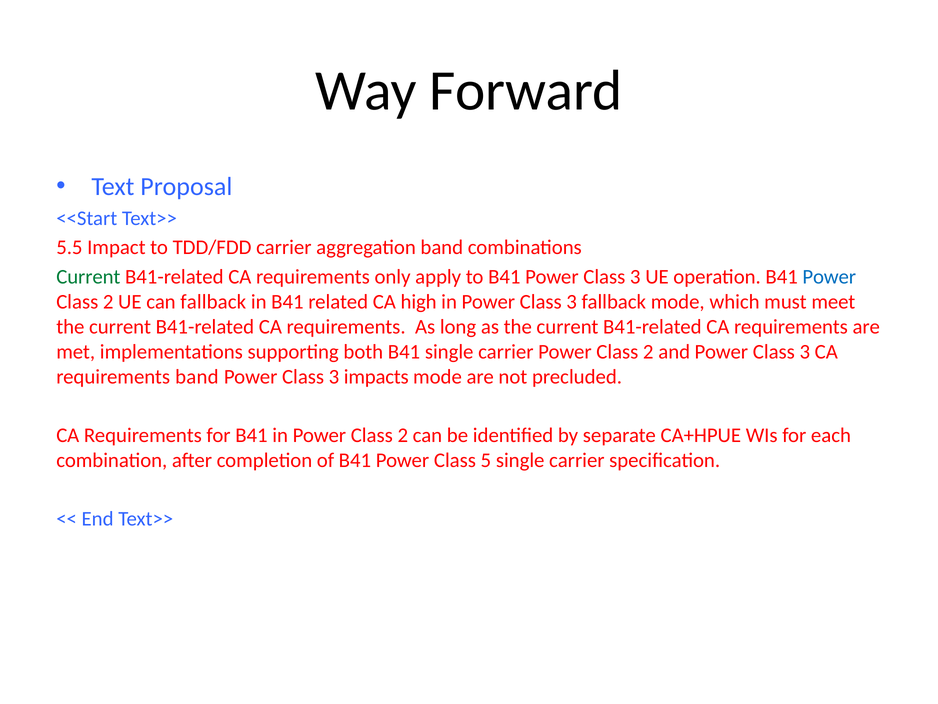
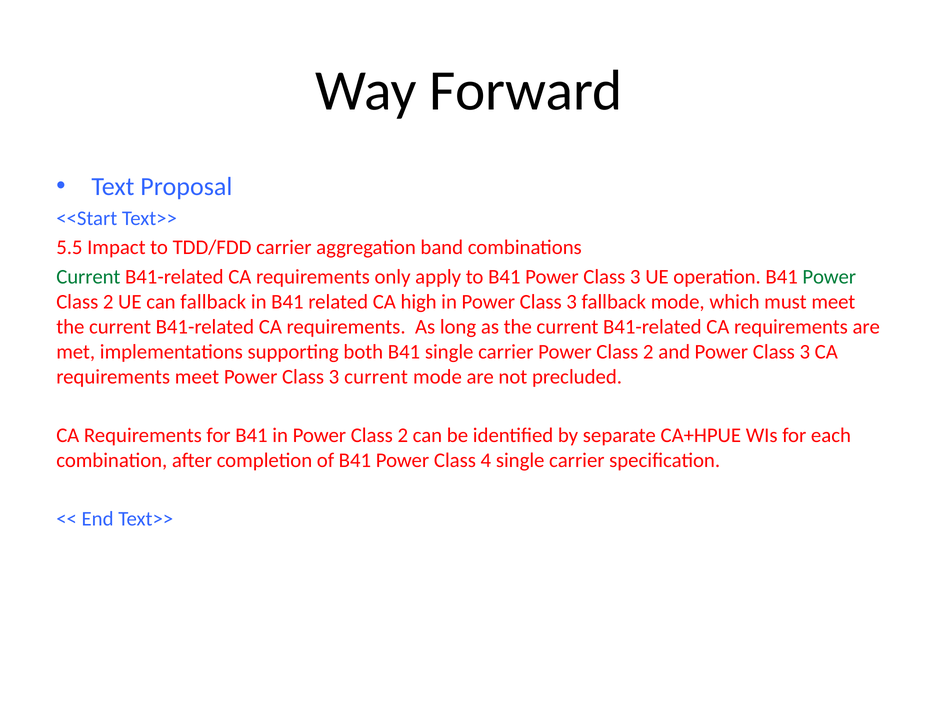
Power at (829, 277) colour: blue -> green
requirements band: band -> meet
3 impacts: impacts -> current
5: 5 -> 4
